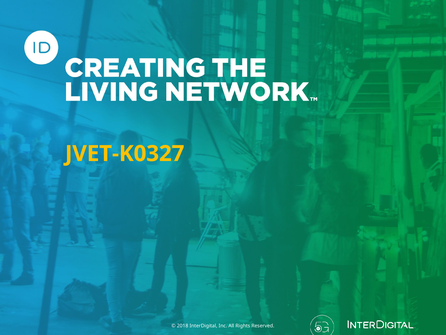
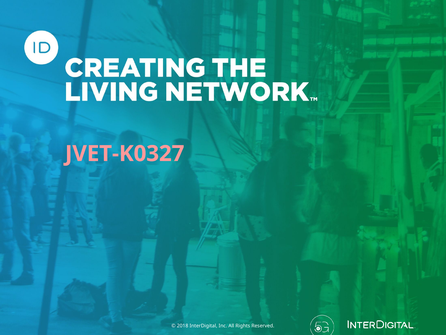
JVET-K0327 colour: yellow -> pink
